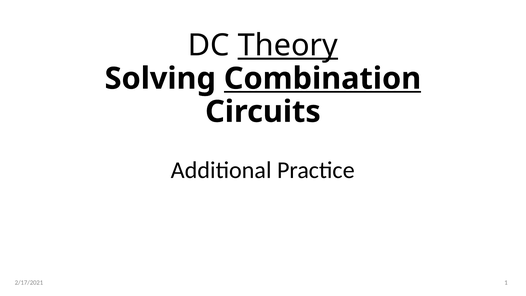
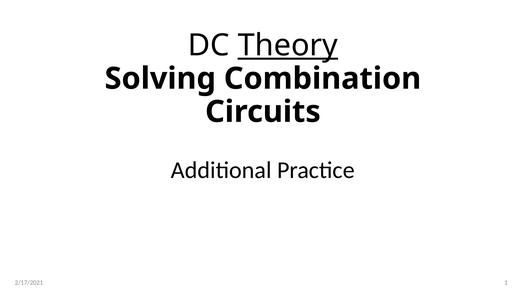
Combination underline: present -> none
